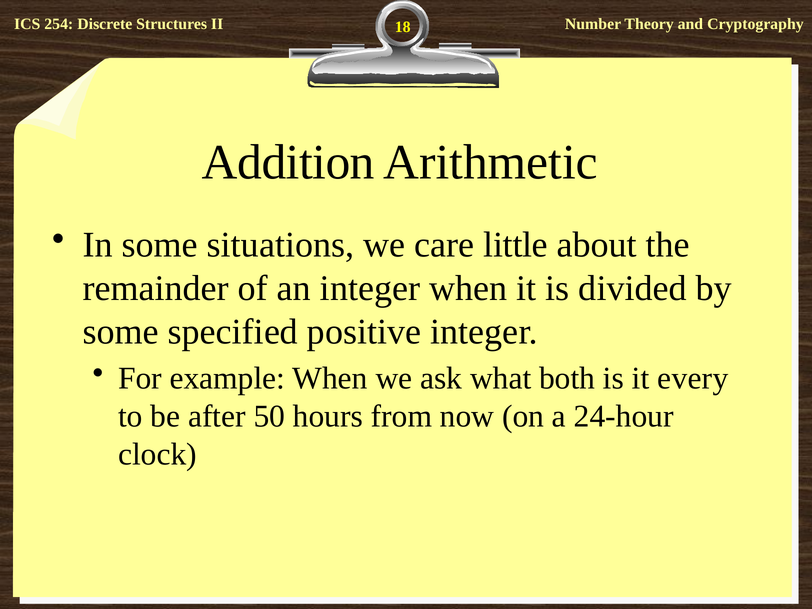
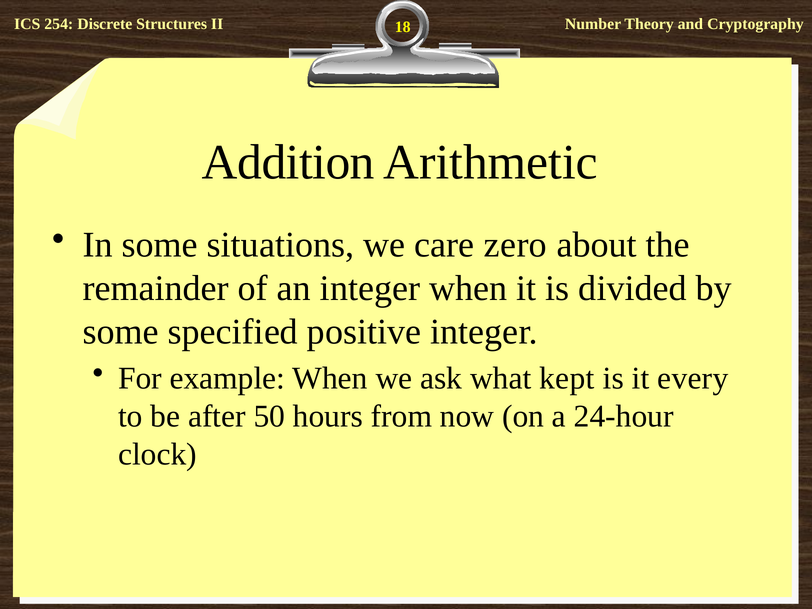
little: little -> zero
both: both -> kept
